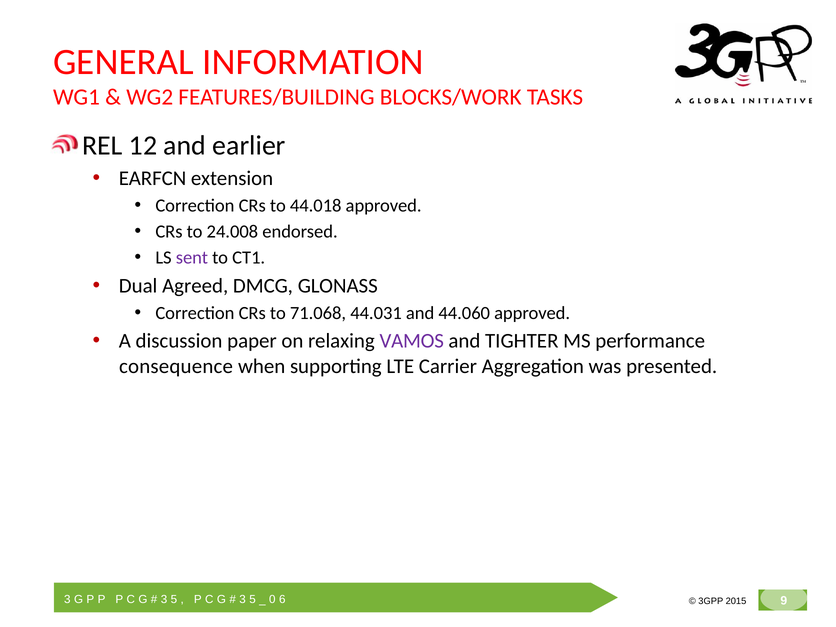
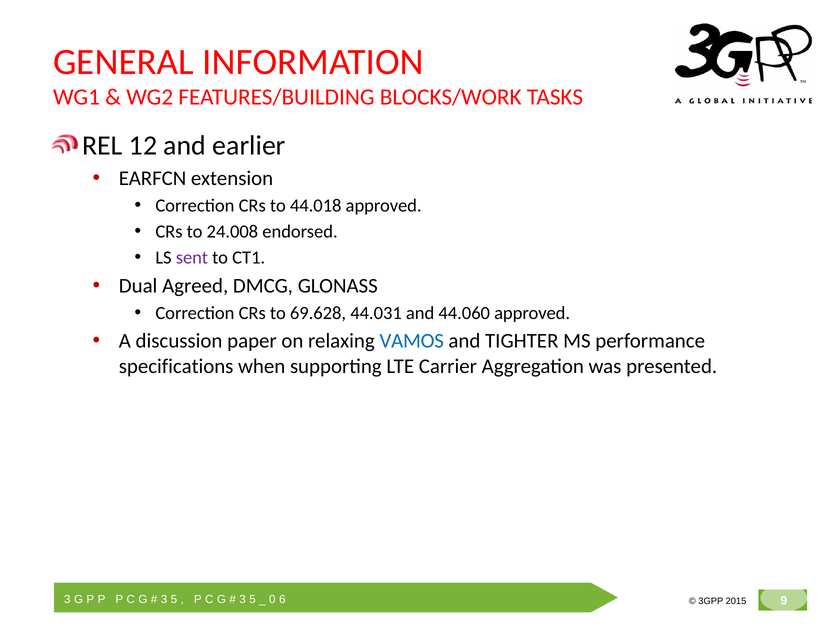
71.068: 71.068 -> 69.628
VAMOS colour: purple -> blue
consequence: consequence -> specifications
